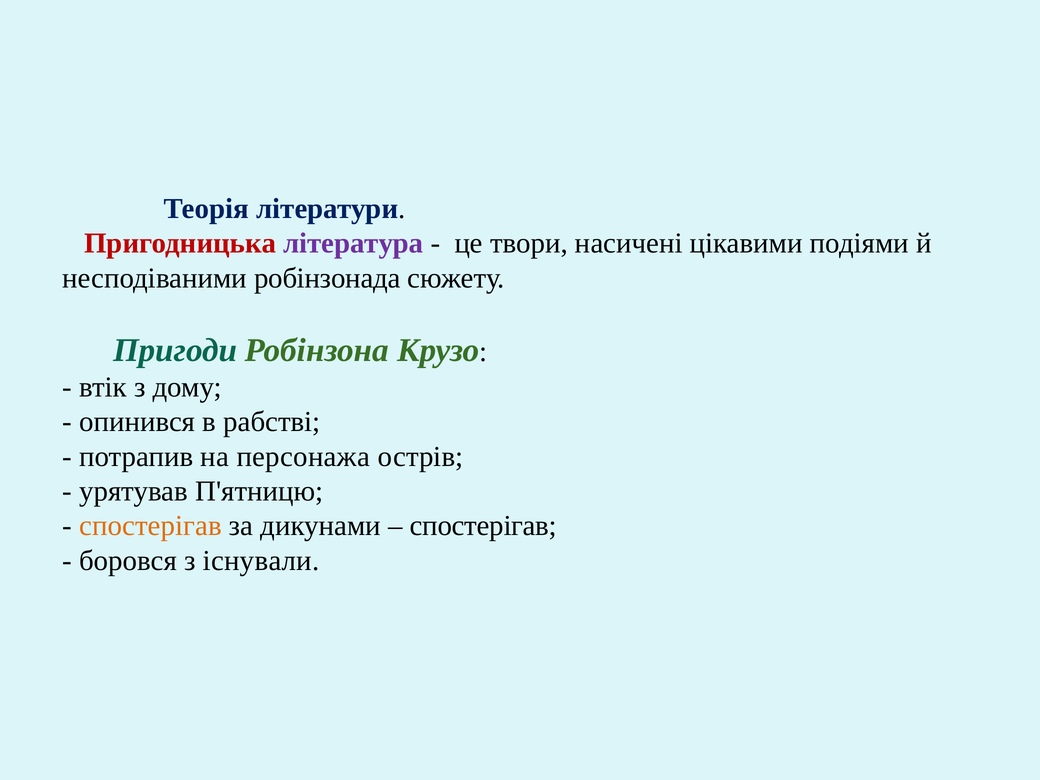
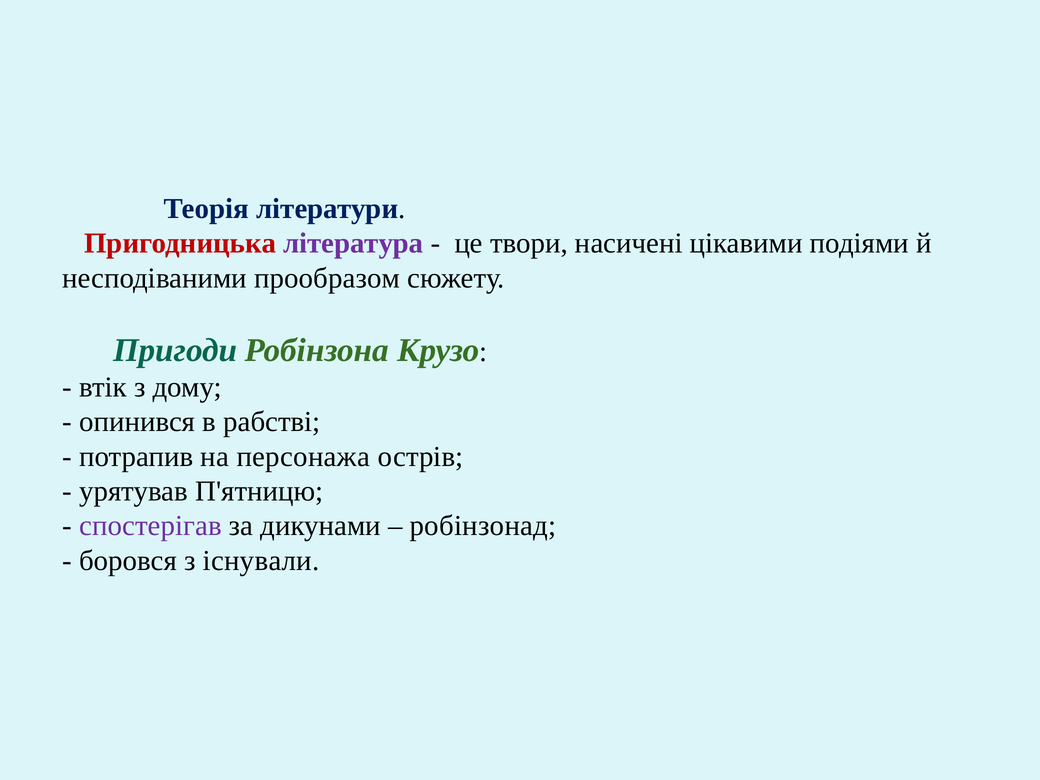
робінзонада: робінзонада -> прообразом
спостерігав at (150, 526) colour: orange -> purple
спостерігав at (483, 526): спостерігав -> робінзонад
